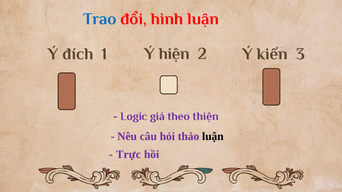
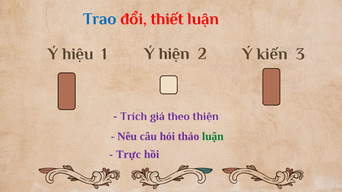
hình: hình -> thiết
đích: đích -> hiệu
Logic: Logic -> Trích
luận at (213, 137) colour: black -> green
